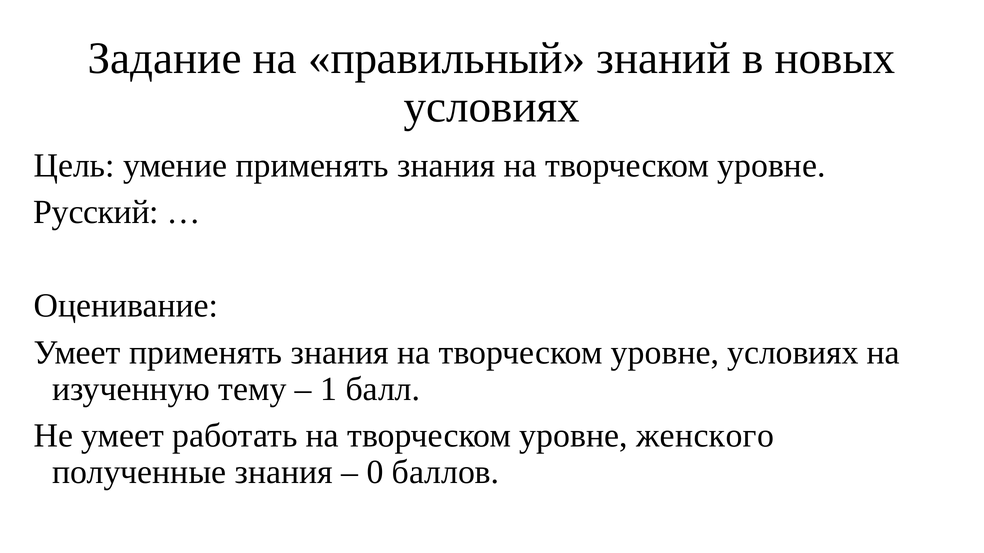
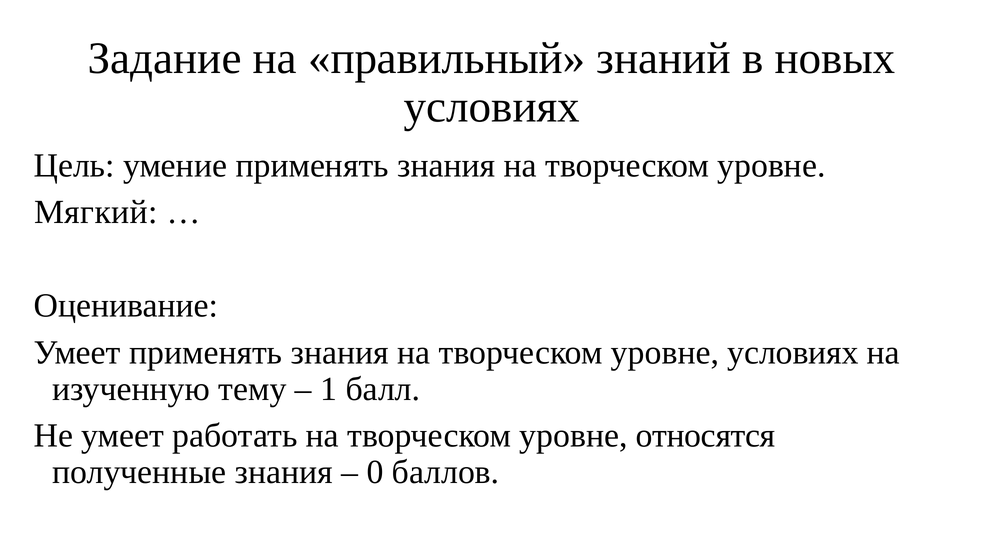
Русский: Русский -> Мягкий
женского: женского -> относятся
